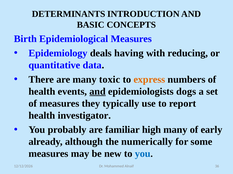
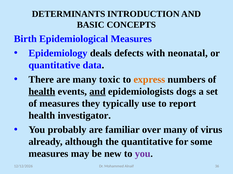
having: having -> defects
reducing: reducing -> neonatal
health at (42, 92) underline: none -> present
high: high -> over
early: early -> virus
the numerically: numerically -> quantitative
you at (143, 154) colour: blue -> purple
